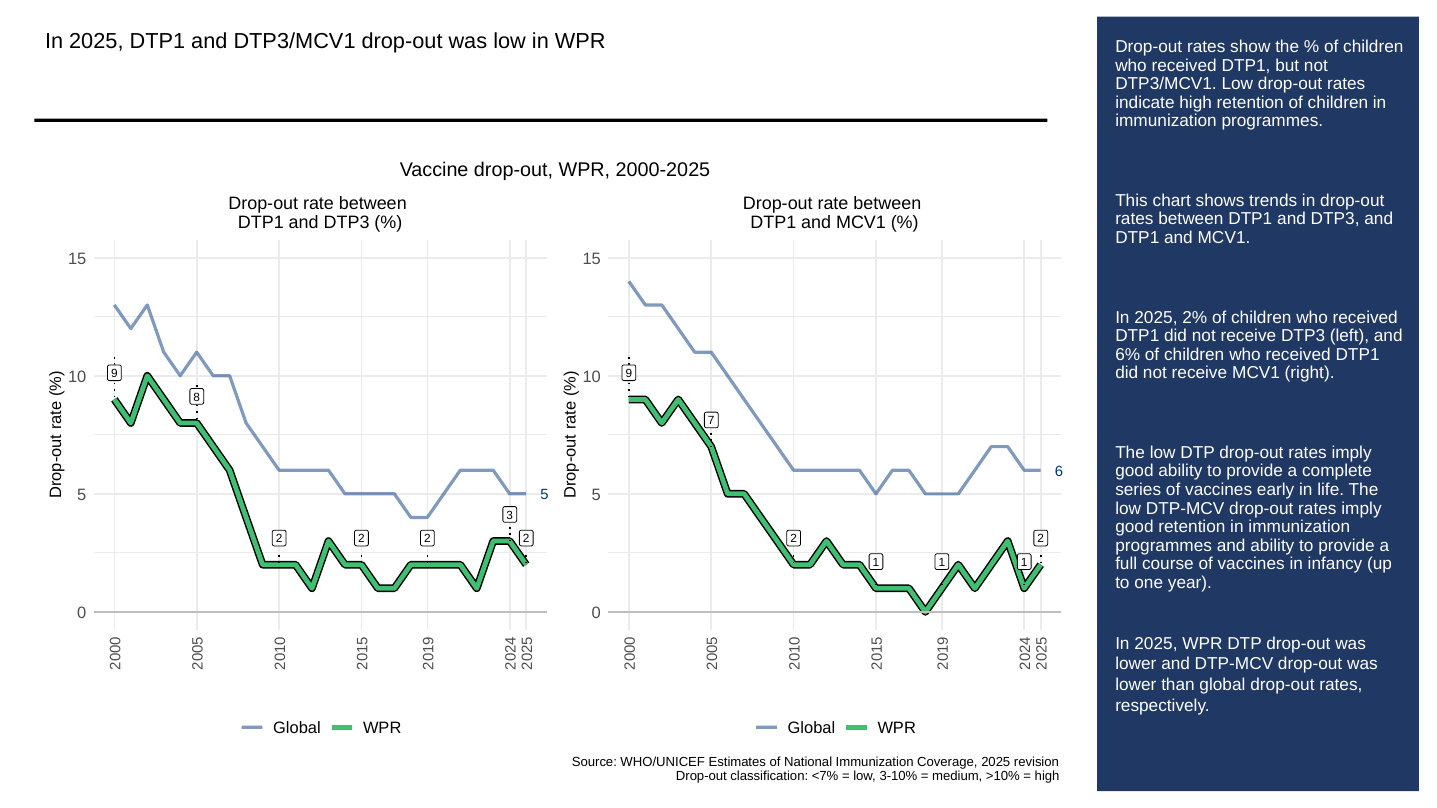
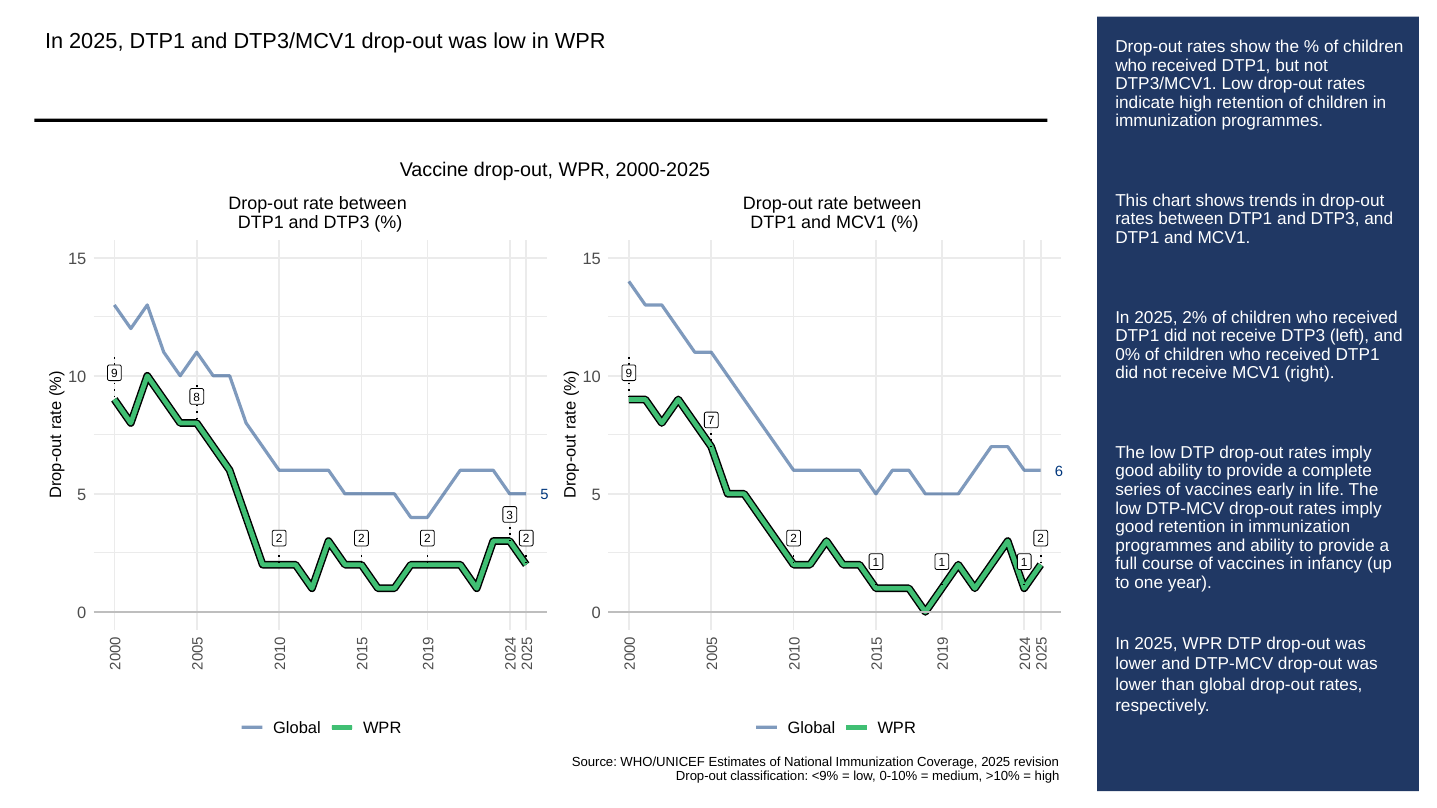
6%: 6% -> 0%
<7%: <7% -> <9%
3-10%: 3-10% -> 0-10%
